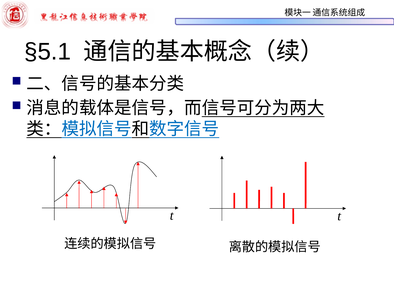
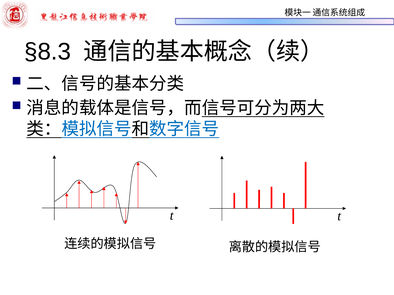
§5.1: §5.1 -> §8.3
